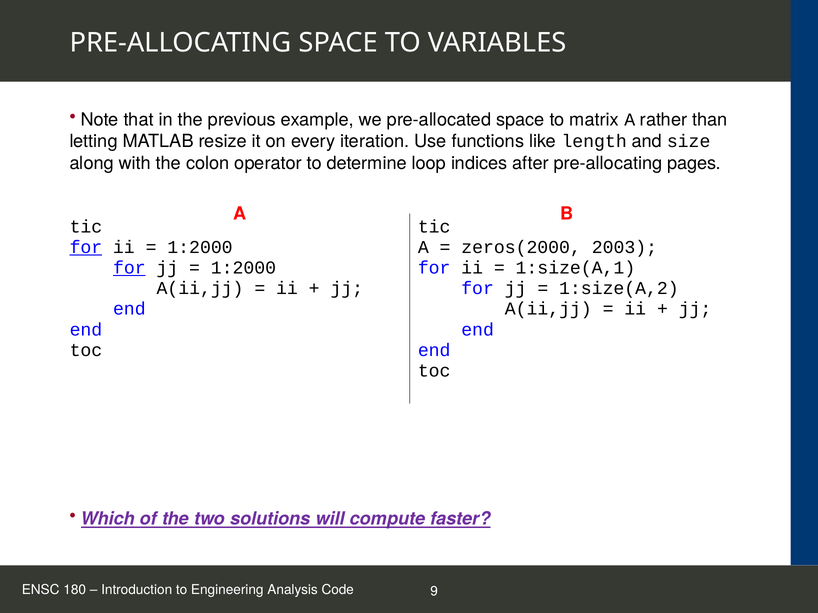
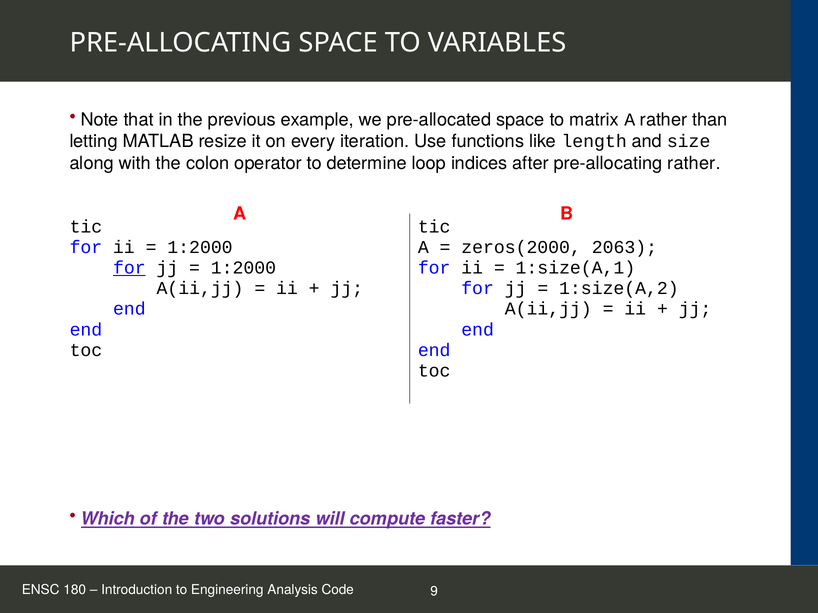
pre-allocating pages: pages -> rather
for at (86, 248) underline: present -> none
2003: 2003 -> 2063
